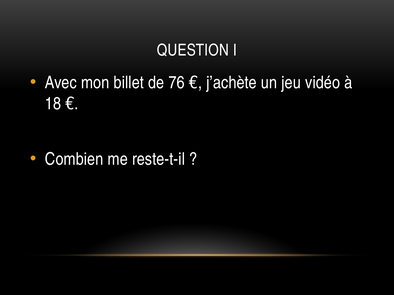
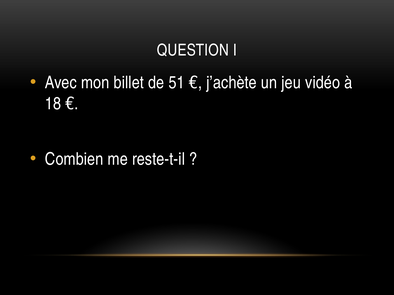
76: 76 -> 51
